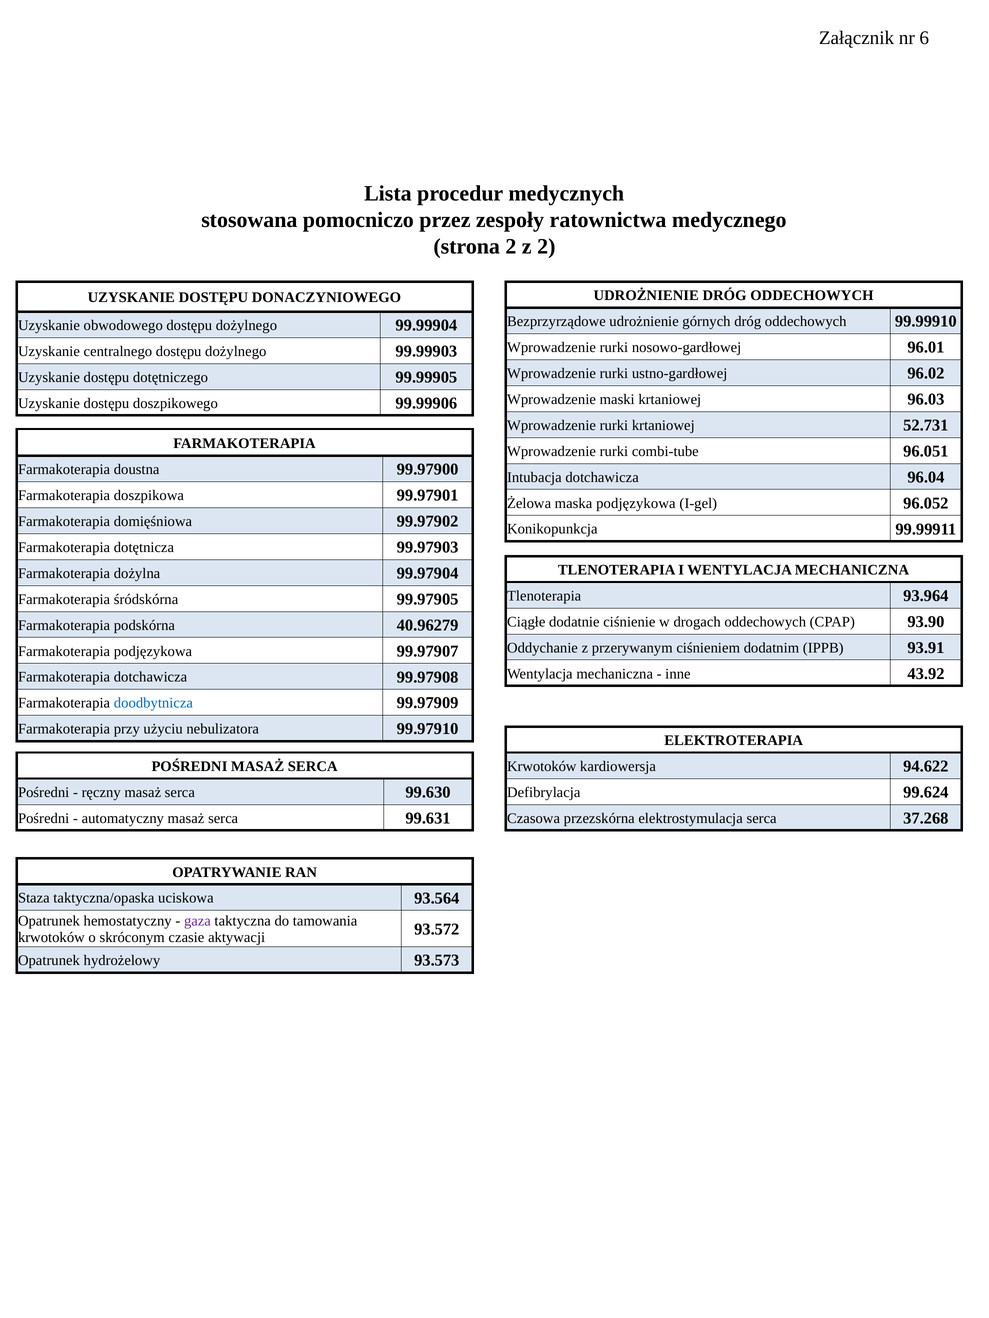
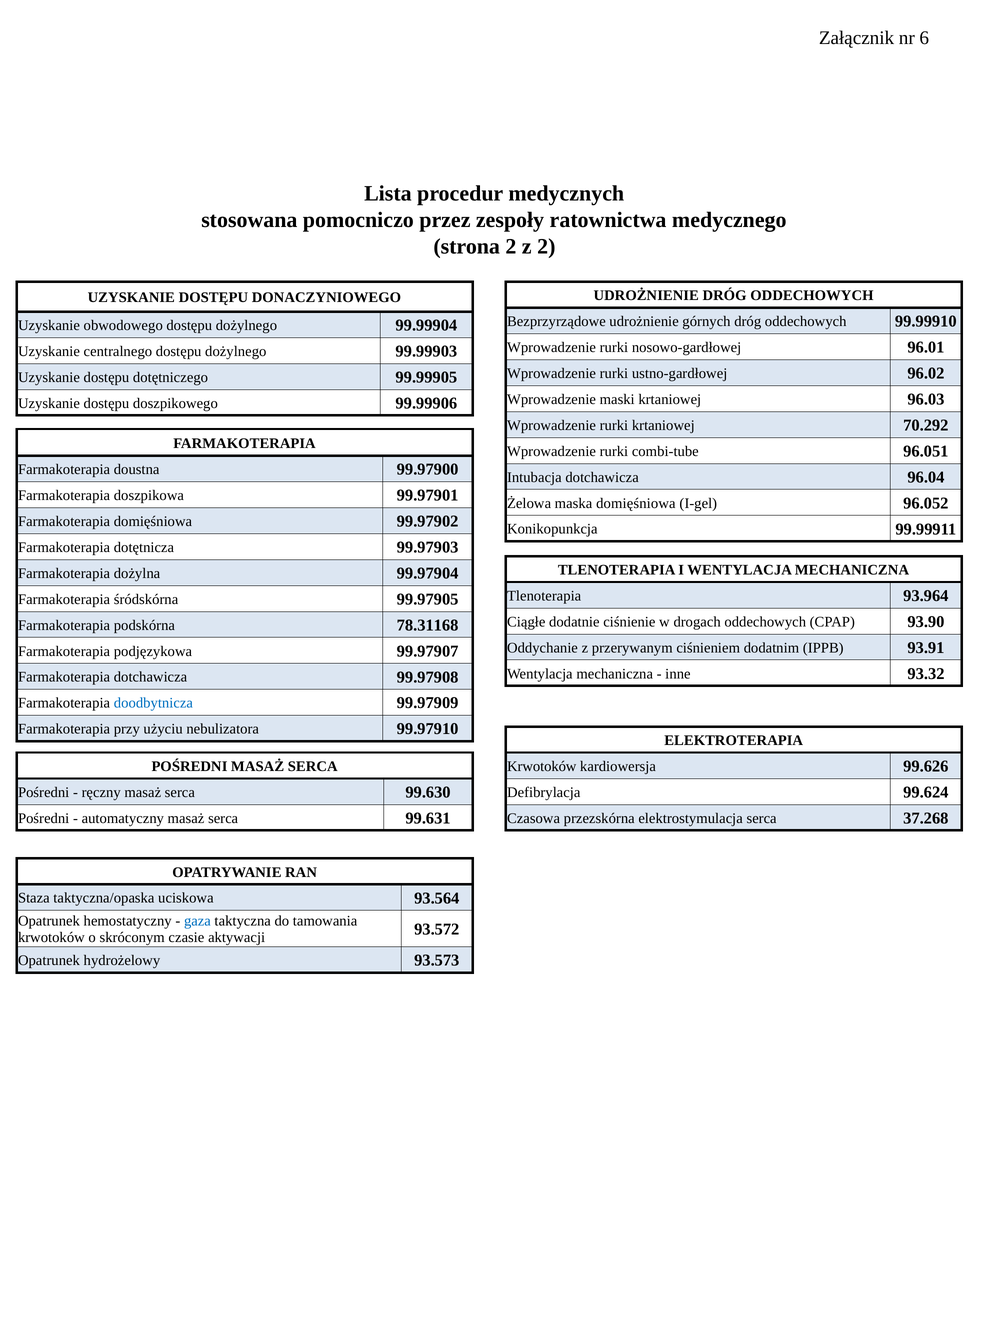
52.731: 52.731 -> 70.292
maska podjęzykowa: podjęzykowa -> domięśniowa
40.96279: 40.96279 -> 78.31168
43.92: 43.92 -> 93.32
94.622: 94.622 -> 99.626
gaza colour: purple -> blue
